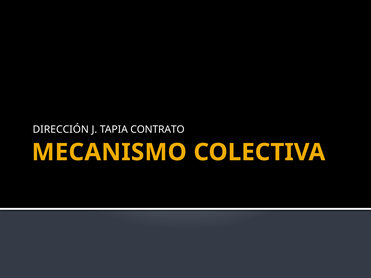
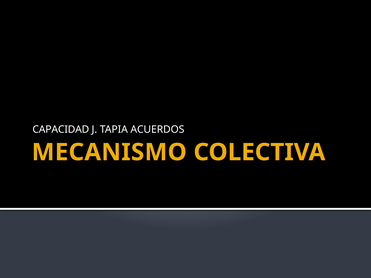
DIRECCIÓN: DIRECCIÓN -> CAPACIDAD
CONTRATO: CONTRATO -> ACUERDOS
